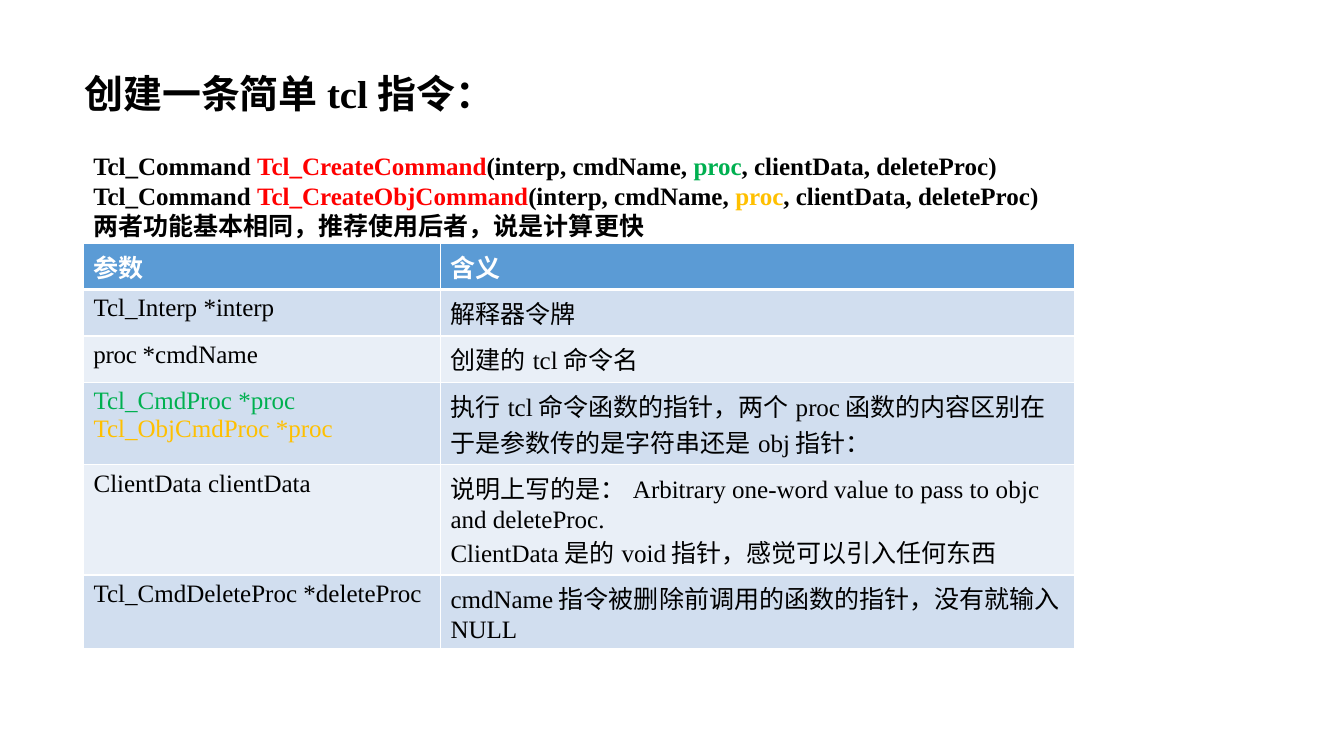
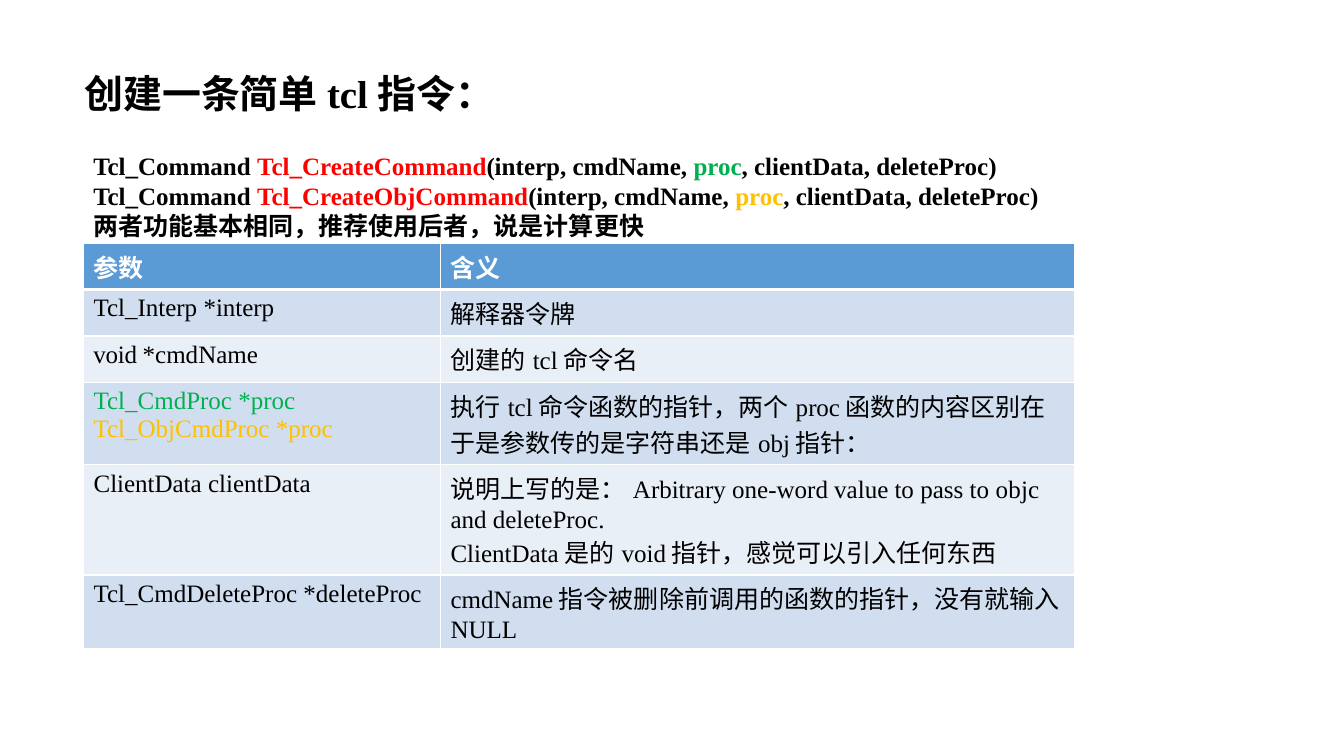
proc at (115, 355): proc -> void
